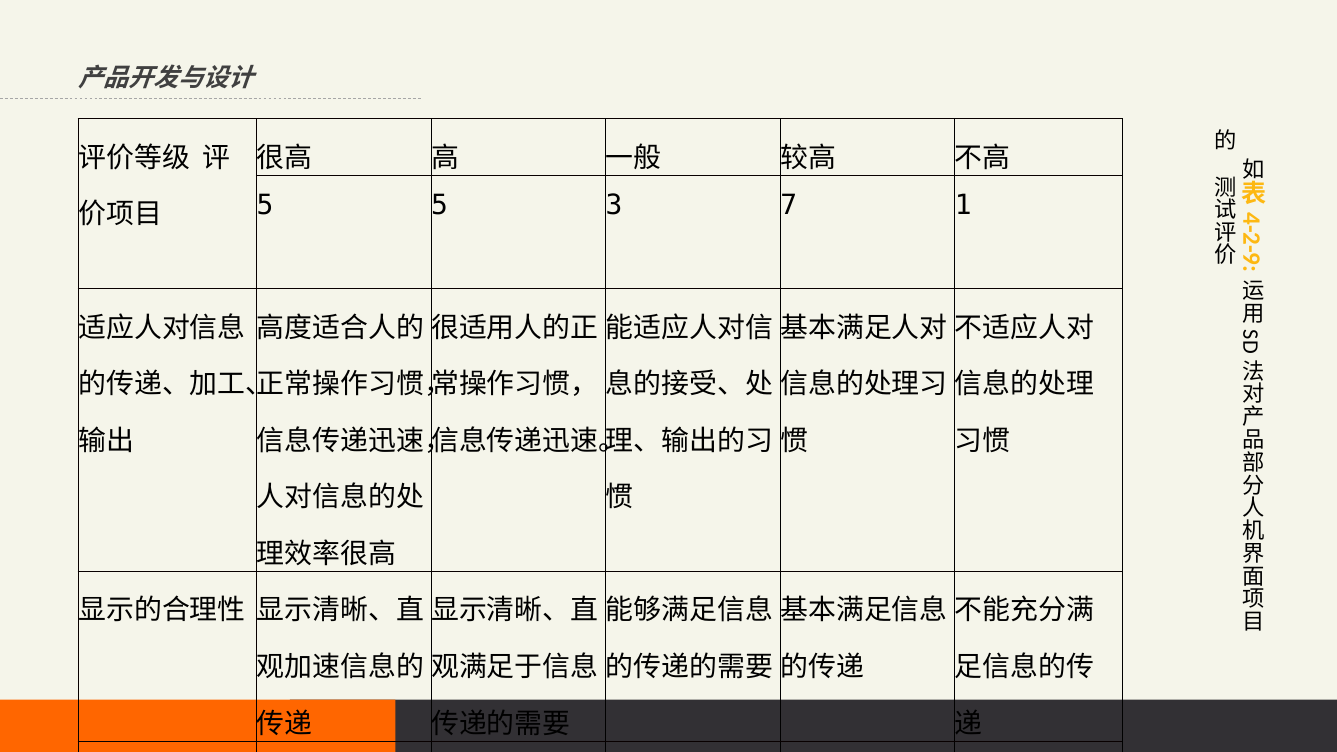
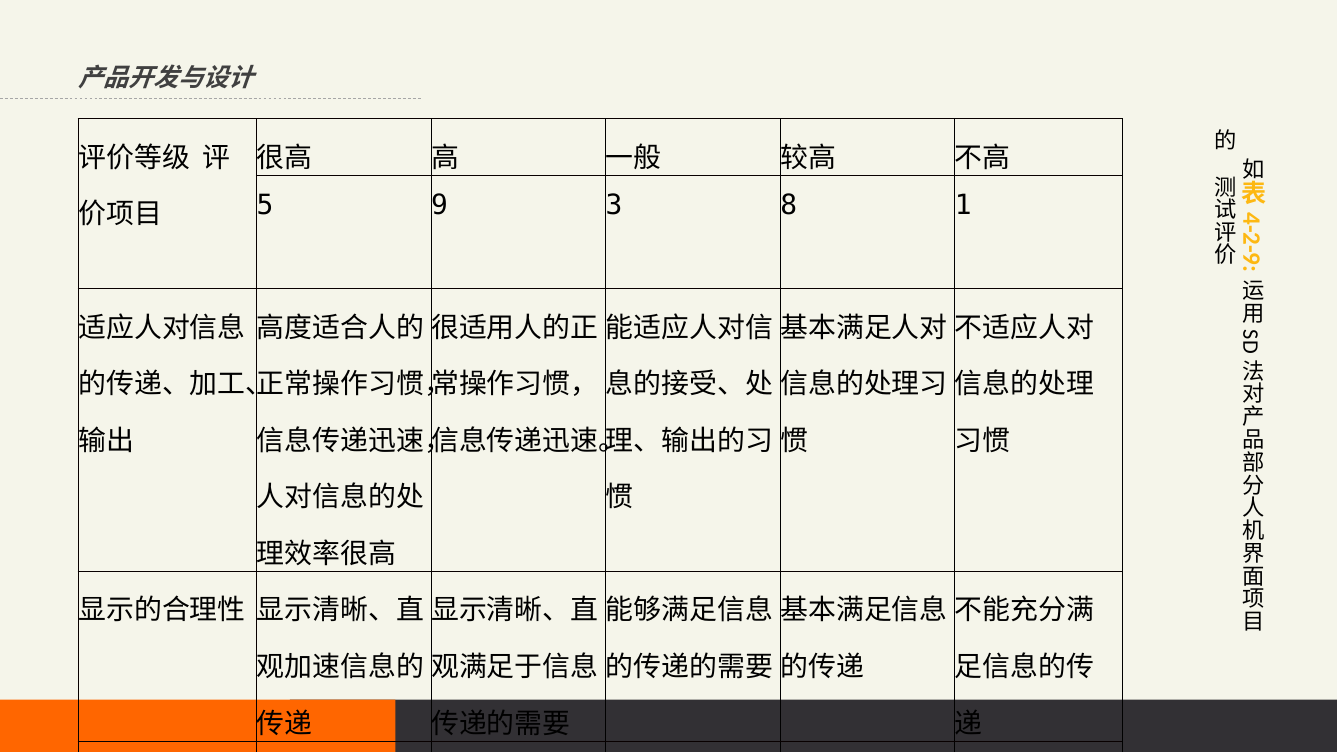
5 5: 5 -> 9
7: 7 -> 8
